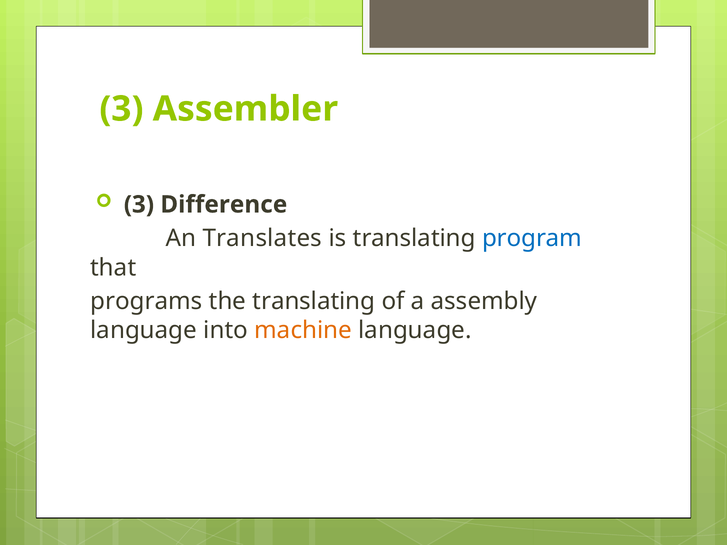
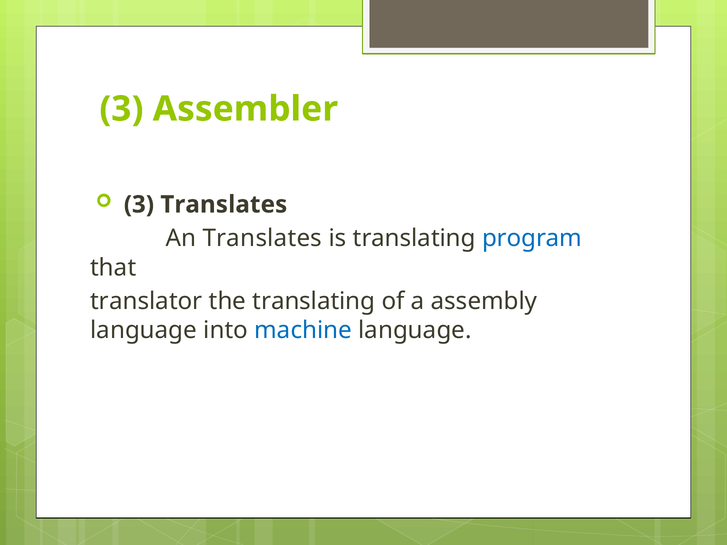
3 Difference: Difference -> Translates
programs: programs -> translator
machine colour: orange -> blue
